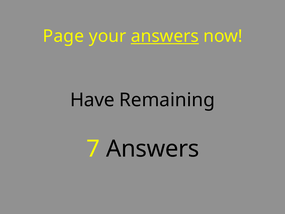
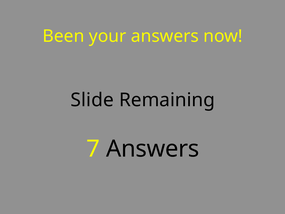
Page: Page -> Been
answers at (165, 36) underline: present -> none
Have: Have -> Slide
